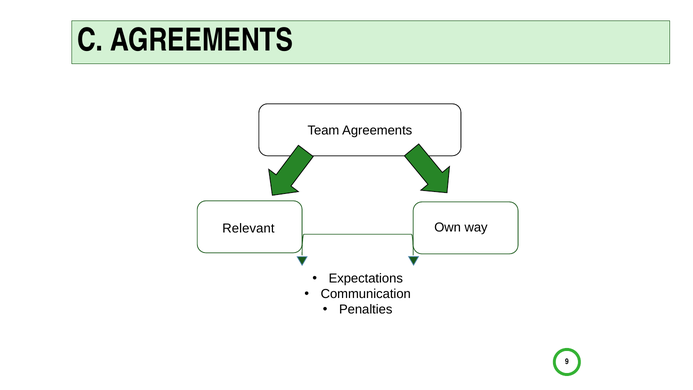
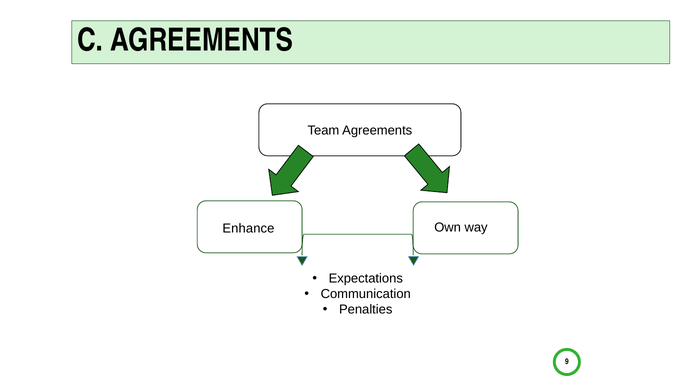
Relevant: Relevant -> Enhance
